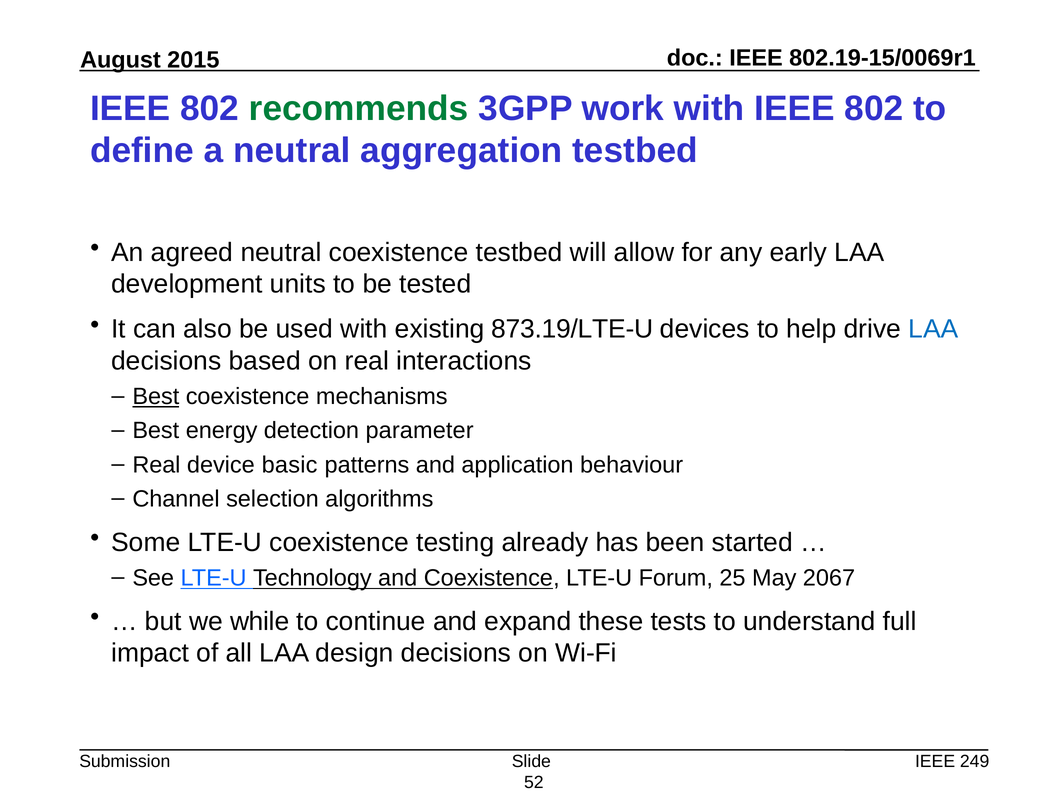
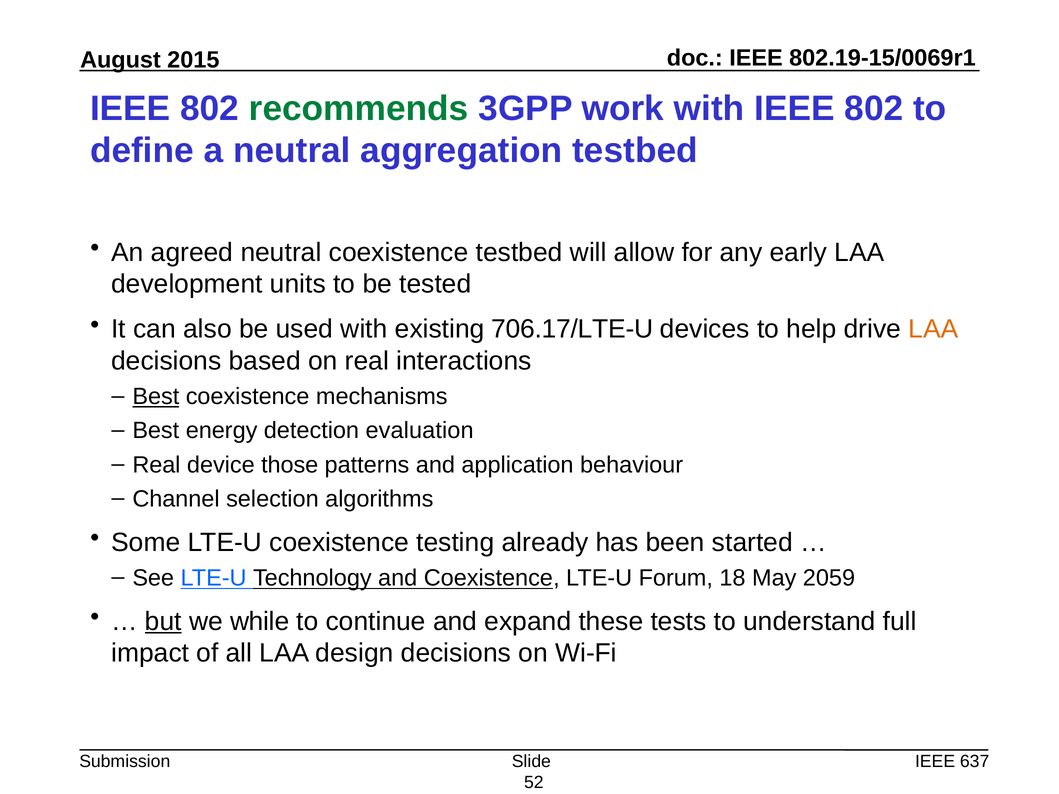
873.19/LTE-U: 873.19/LTE-U -> 706.17/LTE-U
LAA at (933, 329) colour: blue -> orange
parameter: parameter -> evaluation
basic: basic -> those
25: 25 -> 18
2067: 2067 -> 2059
but underline: none -> present
249: 249 -> 637
